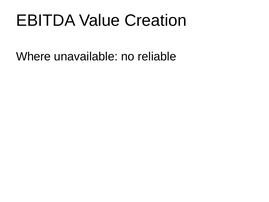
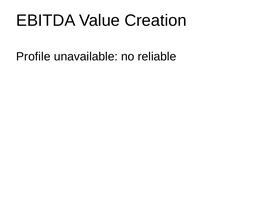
Where: Where -> Profile
